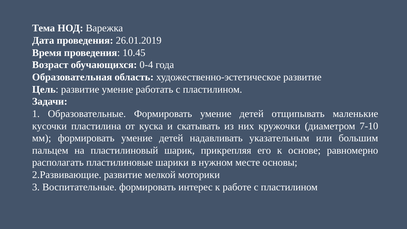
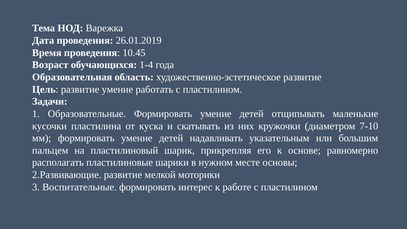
0-4: 0-4 -> 1-4
